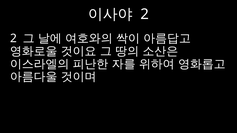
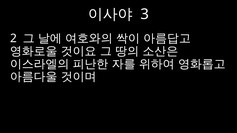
2 at (145, 14): 2 -> 3
